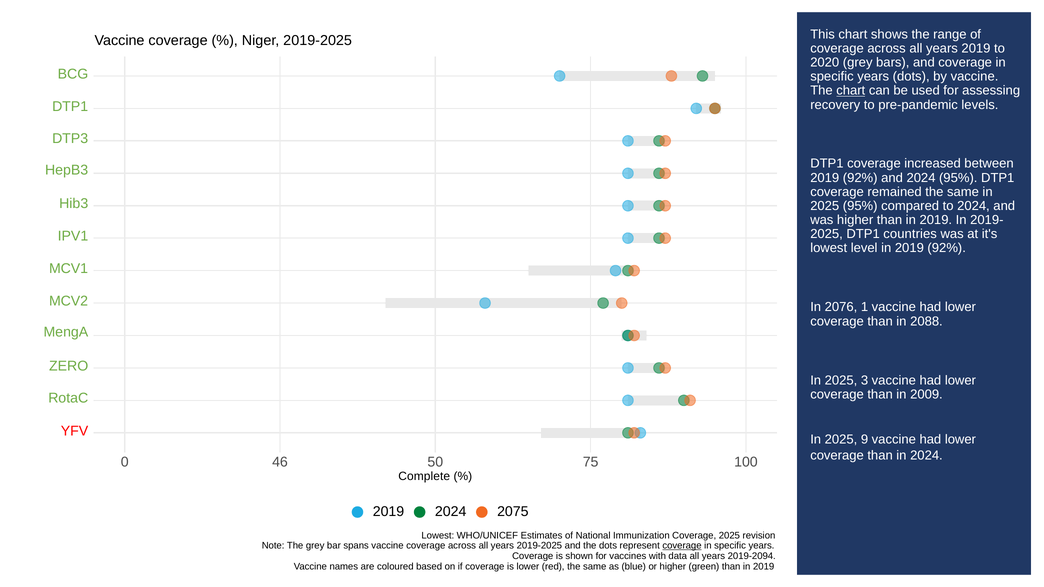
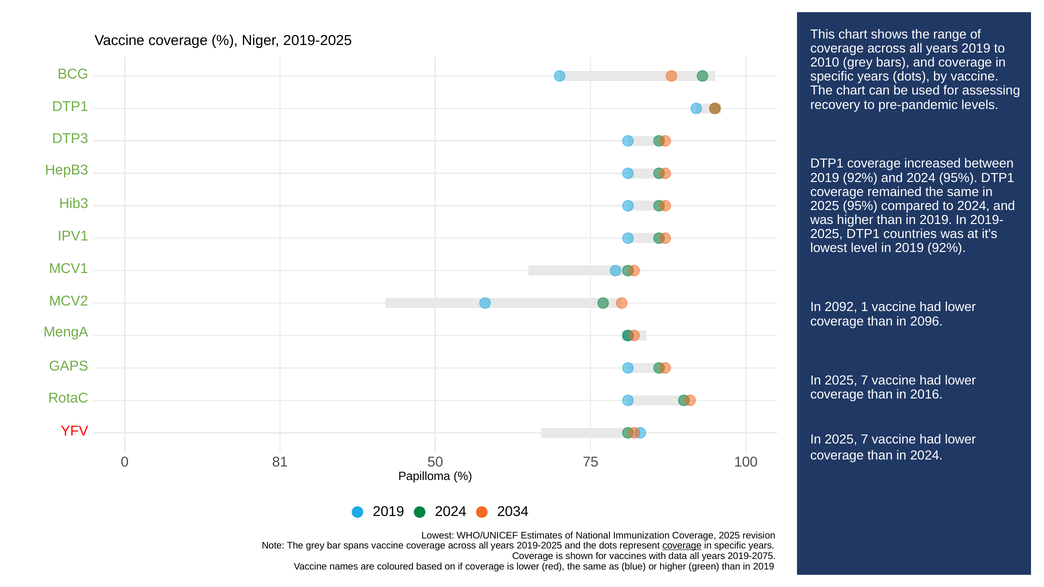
2020: 2020 -> 2010
chart at (851, 91) underline: present -> none
2076: 2076 -> 2092
2088: 2088 -> 2096
ZERO: ZERO -> GAPS
3 at (865, 380): 3 -> 7
2009: 2009 -> 2016
9 at (865, 440): 9 -> 7
46: 46 -> 81
Complete: Complete -> Papilloma
2075: 2075 -> 2034
2019-2094: 2019-2094 -> 2019-2075
